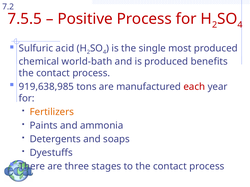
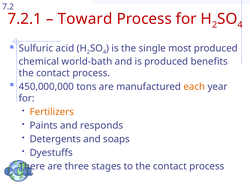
7.5.5: 7.5.5 -> 7.2.1
Positive: Positive -> Toward
919,638,985: 919,638,985 -> 450,000,000
each colour: red -> orange
ammonia: ammonia -> responds
